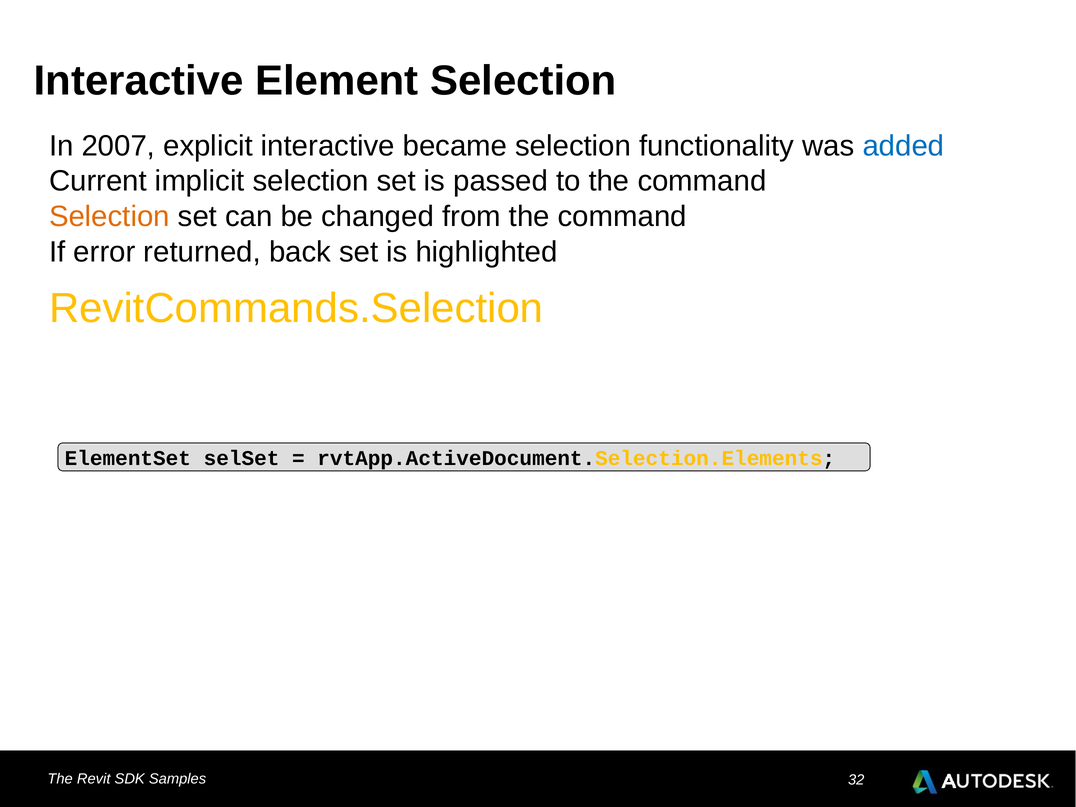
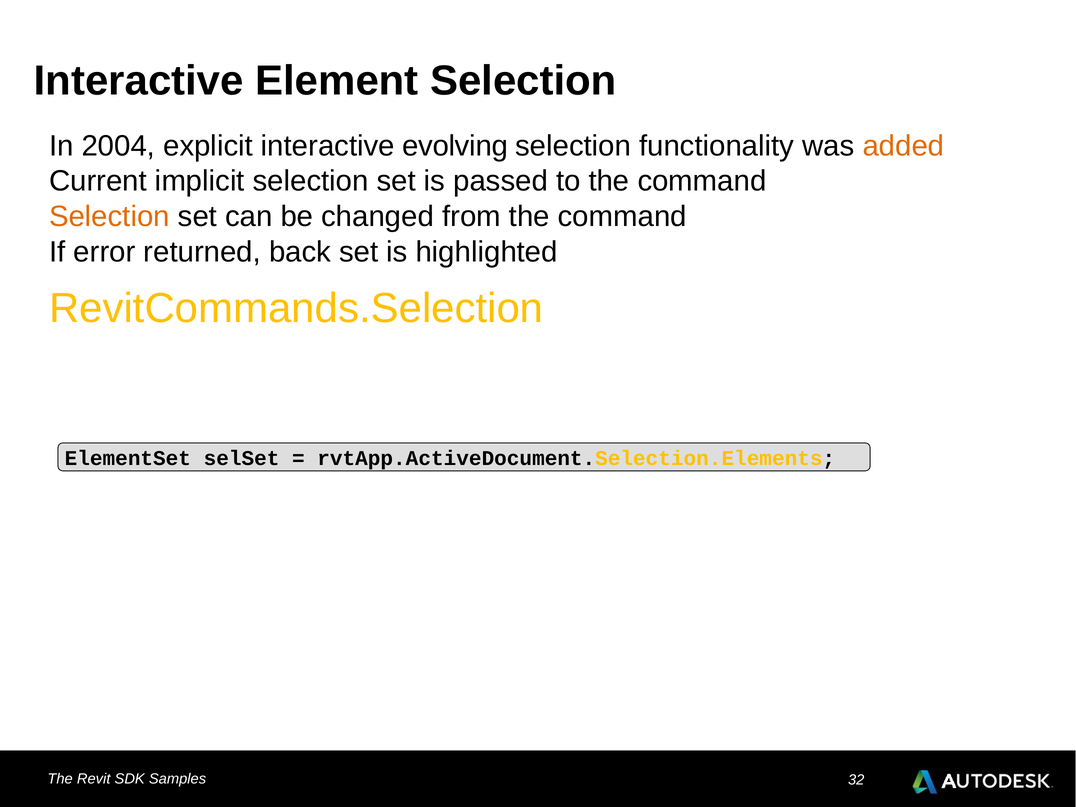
2007: 2007 -> 2004
became: became -> evolving
added colour: blue -> orange
